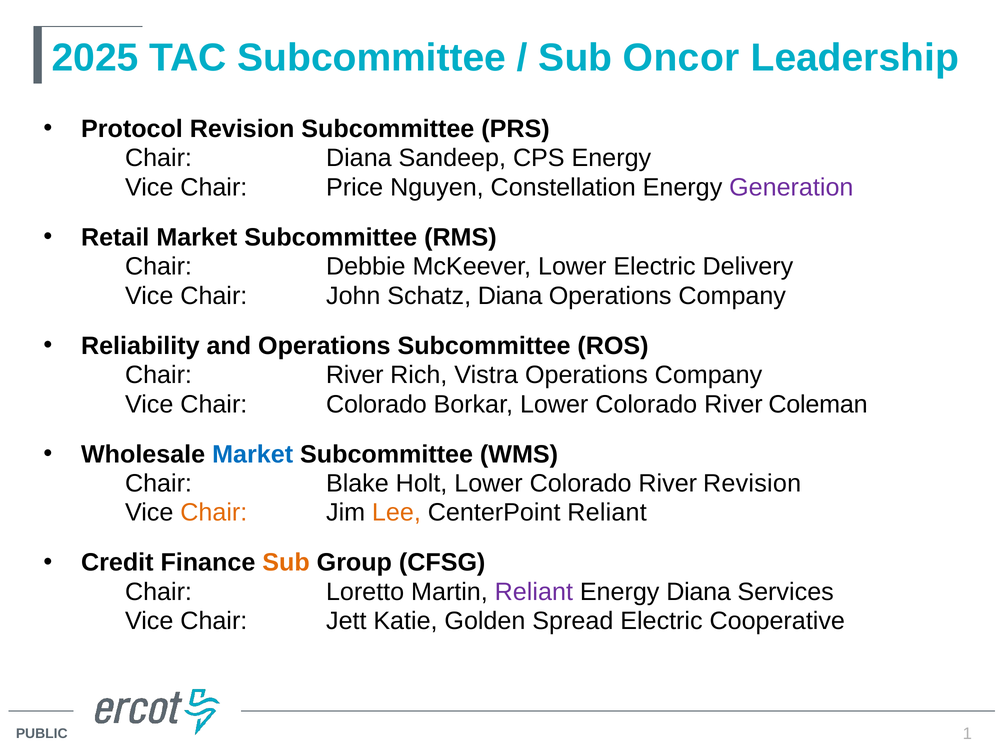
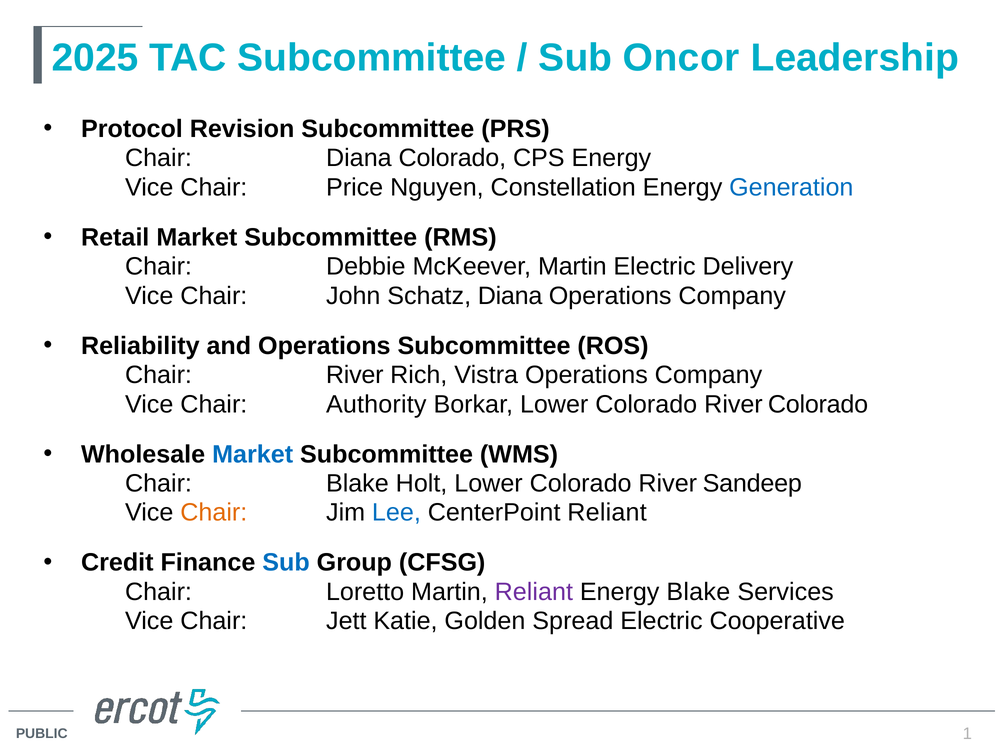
Diana Sandeep: Sandeep -> Colorado
Generation colour: purple -> blue
McKeever Lower: Lower -> Martin
Chair Colorado: Colorado -> Authority
River Coleman: Coleman -> Colorado
River Revision: Revision -> Sandeep
Lee colour: orange -> blue
Sub at (286, 563) colour: orange -> blue
Energy Diana: Diana -> Blake
